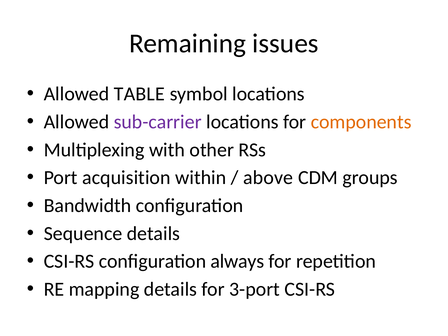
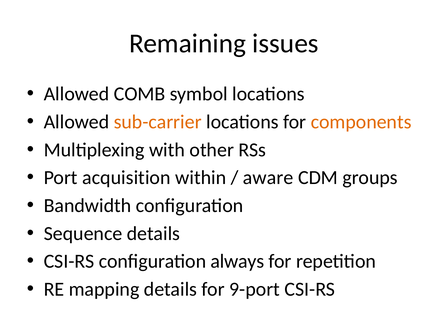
TABLE: TABLE -> COMB
sub-carrier colour: purple -> orange
above: above -> aware
3-port: 3-port -> 9-port
